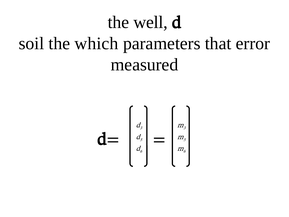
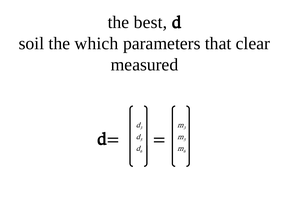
well: well -> best
error: error -> clear
